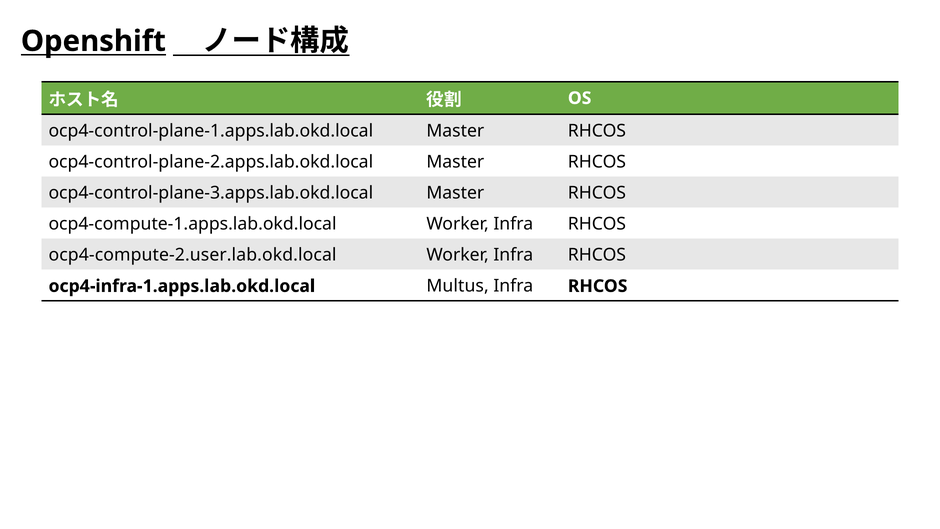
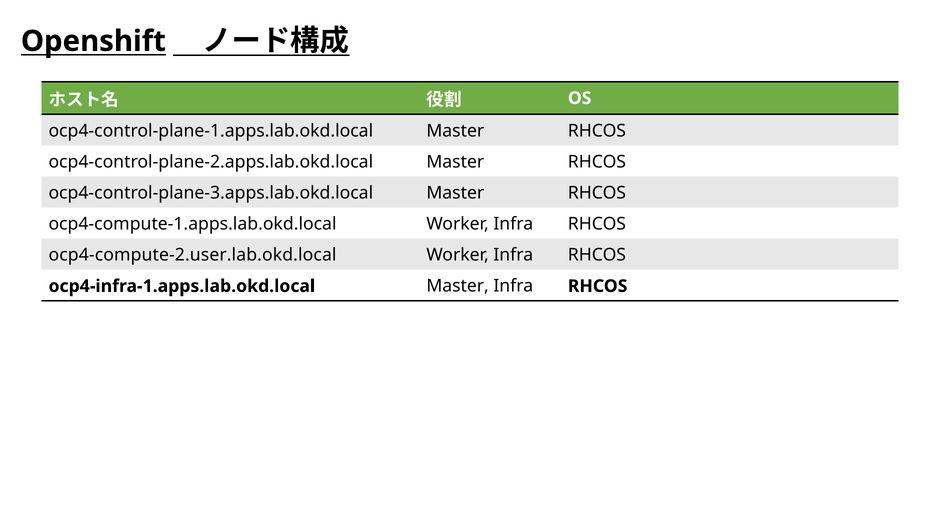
ocp4-infra-1.apps.lab.okd.local Multus: Multus -> Master
